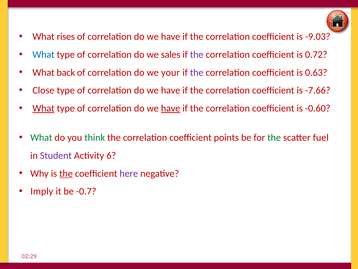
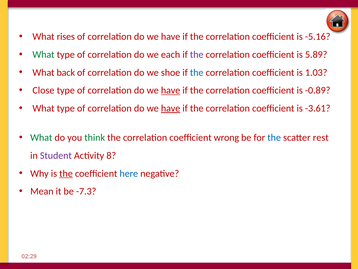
-9.03: -9.03 -> -5.16
What at (43, 54) colour: blue -> green
sales: sales -> each
0.72: 0.72 -> 5.89
your: your -> shoe
the at (197, 72) colour: purple -> blue
0.63: 0.63 -> 1.03
have at (171, 90) underline: none -> present
-7.66: -7.66 -> -0.89
What at (43, 108) underline: present -> none
-0.60: -0.60 -> -3.61
points: points -> wrong
the at (274, 137) colour: green -> blue
fuel: fuel -> rest
6: 6 -> 8
here colour: purple -> blue
Imply: Imply -> Mean
-0.7: -0.7 -> -7.3
